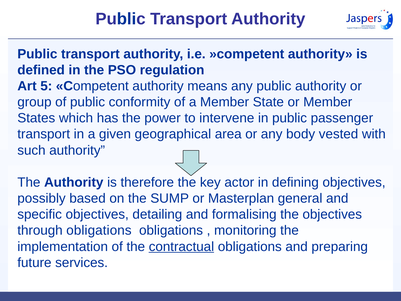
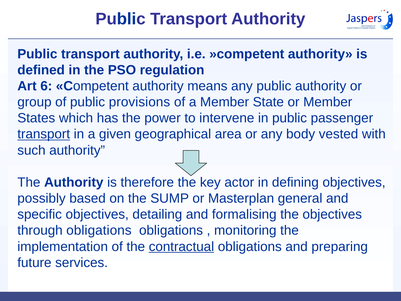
5: 5 -> 6
conformity: conformity -> provisions
transport at (44, 134) underline: none -> present
